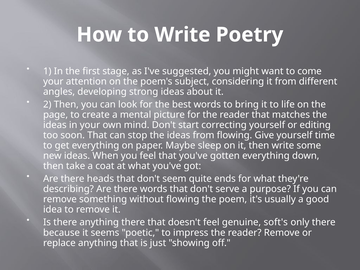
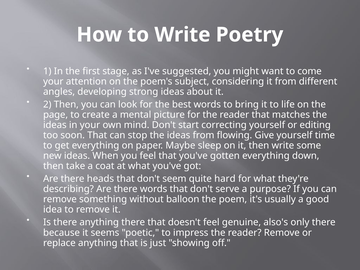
ends: ends -> hard
without flowing: flowing -> balloon
soft's: soft's -> also's
